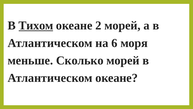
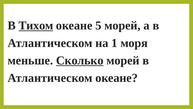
2: 2 -> 5
6: 6 -> 1
Сколько underline: none -> present
